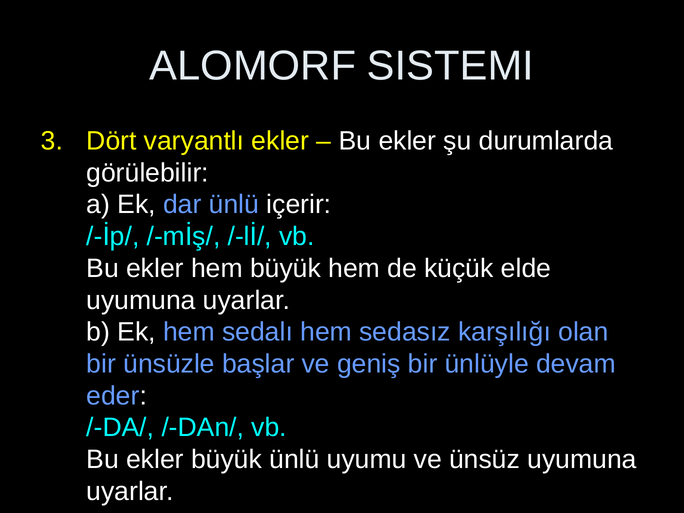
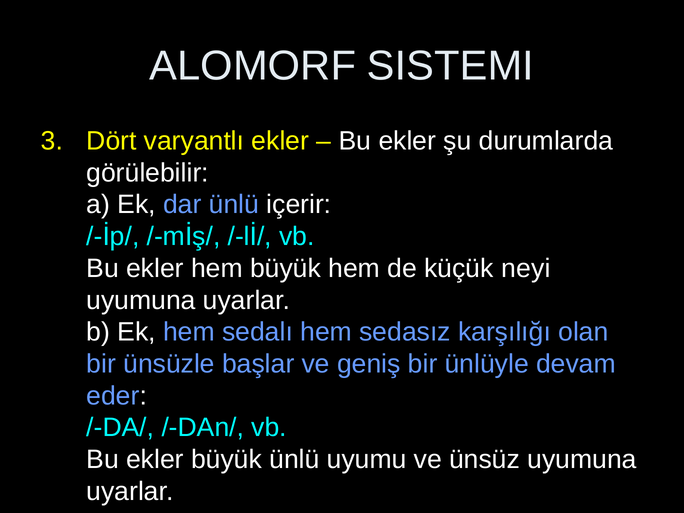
elde: elde -> neyi
